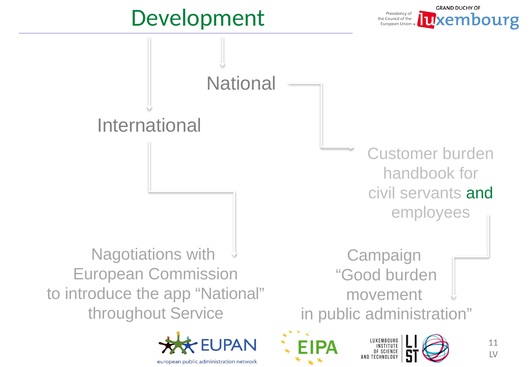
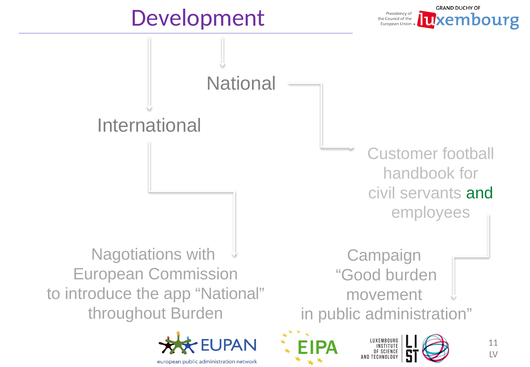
Development colour: green -> purple
Customer burden: burden -> football
throughout Service: Service -> Burden
